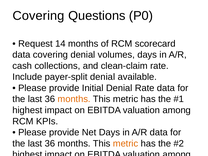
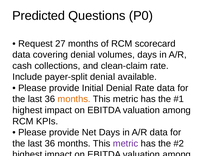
Covering at (39, 16): Covering -> Predicted
14: 14 -> 27
metric at (126, 143) colour: orange -> purple
